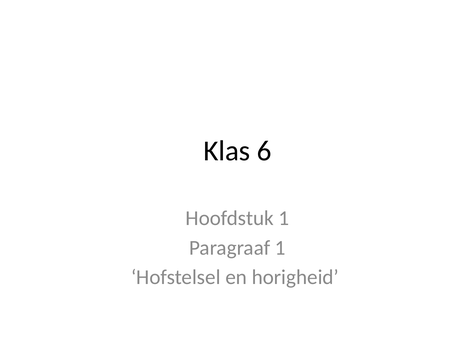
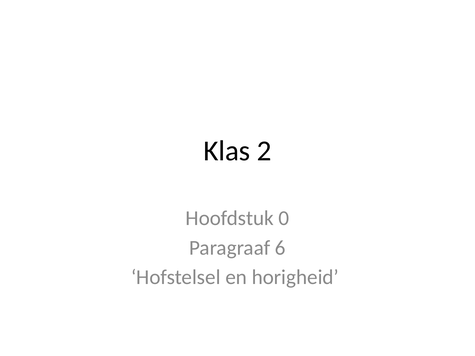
6: 6 -> 2
Hoofdstuk 1: 1 -> 0
Paragraaf 1: 1 -> 6
